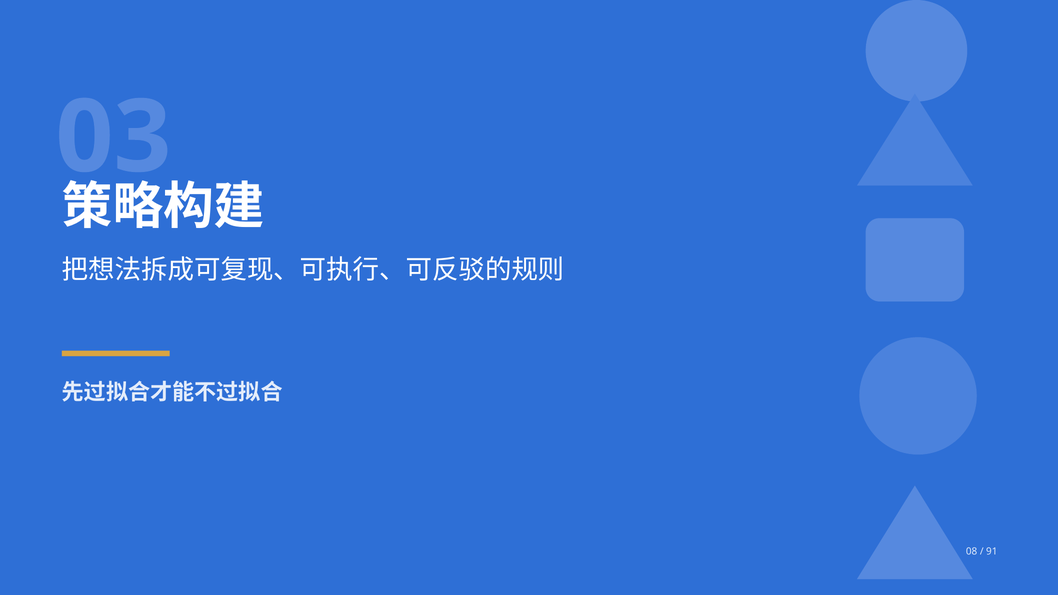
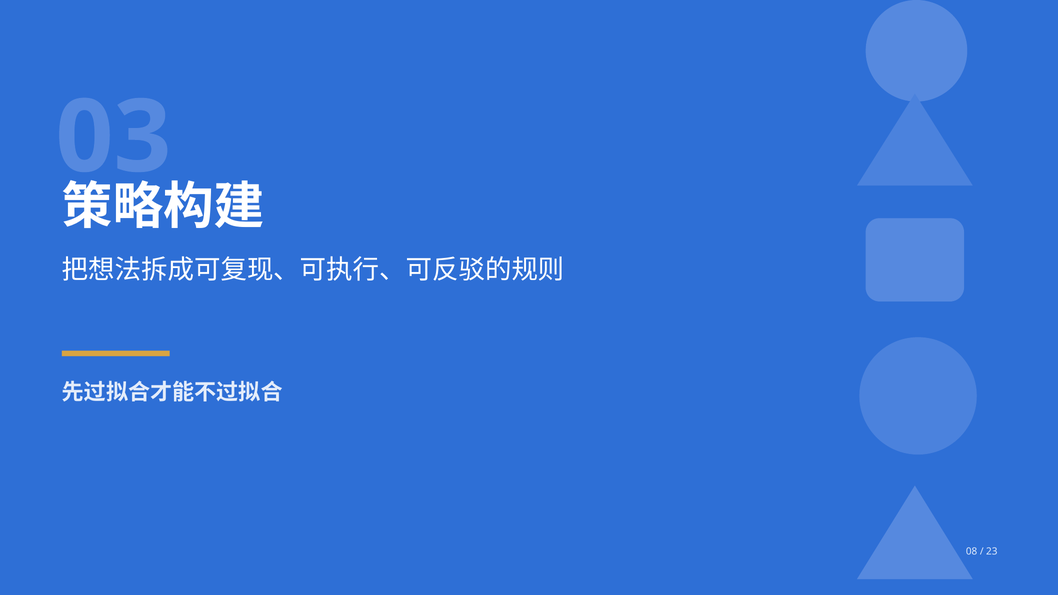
91: 91 -> 23
